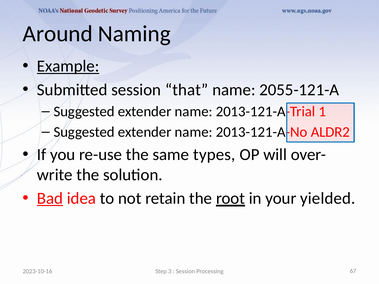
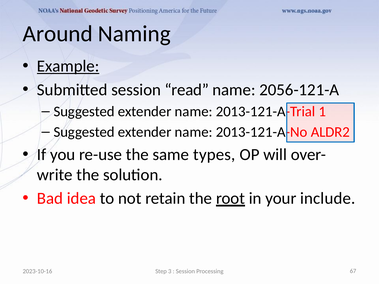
that: that -> read
2055-121-A: 2055-121-A -> 2056-121-A
Bad underline: present -> none
yielded: yielded -> include
